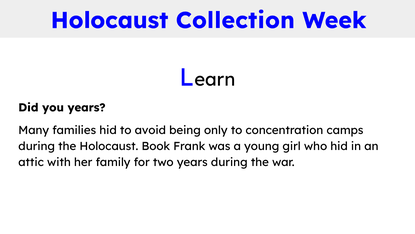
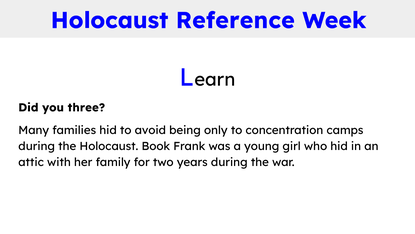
Collection: Collection -> Reference
you years: years -> three
